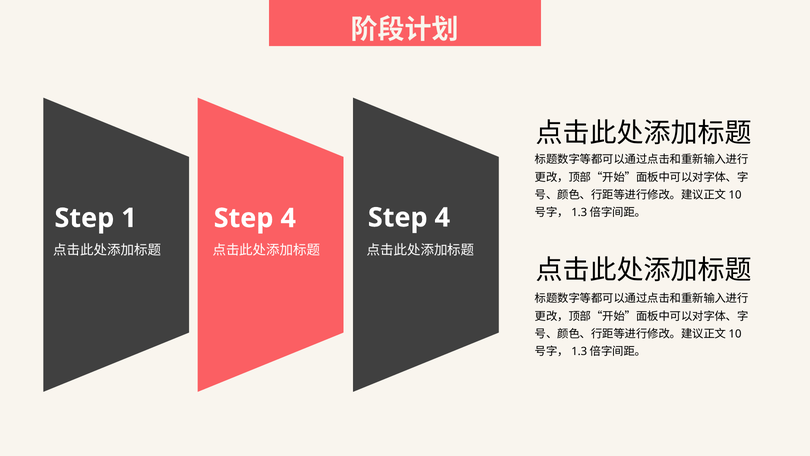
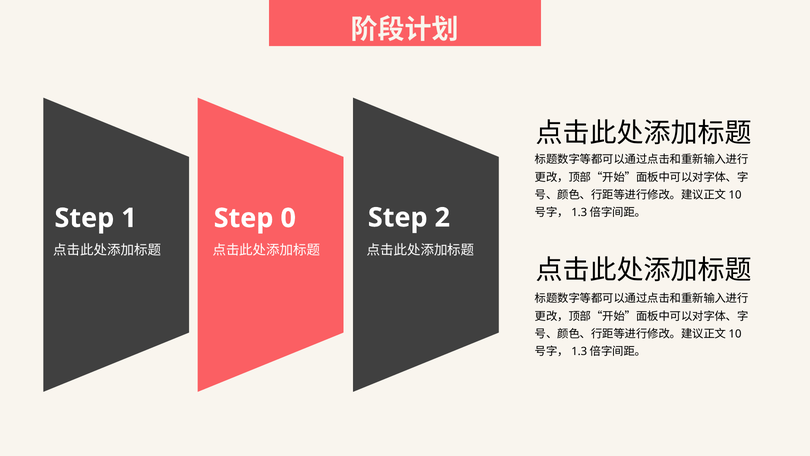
1 Step 4: 4 -> 0
4 at (442, 217): 4 -> 2
